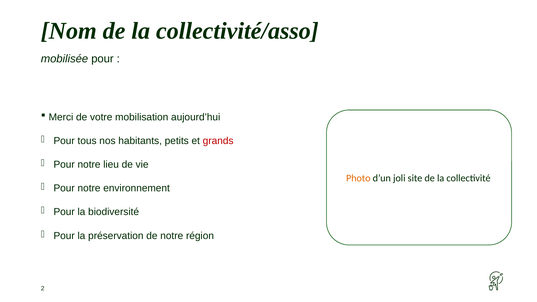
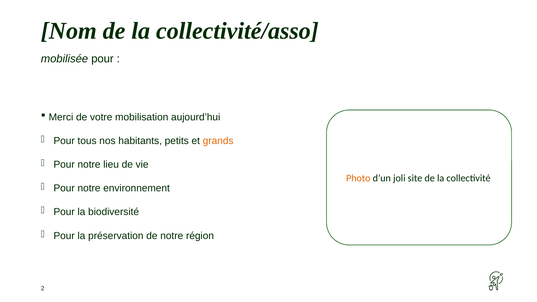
grands colour: red -> orange
